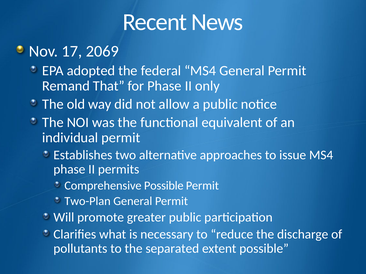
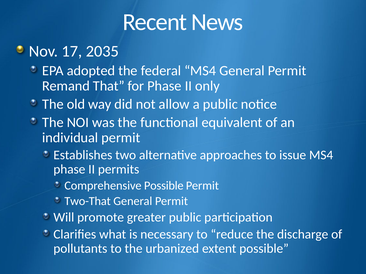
2069: 2069 -> 2035
Two-Plan: Two-Plan -> Two-That
separated: separated -> urbanized
